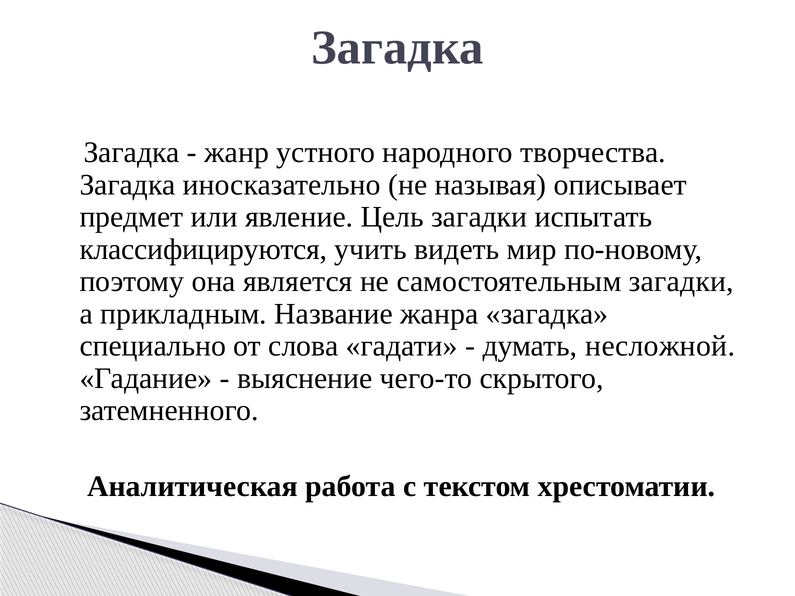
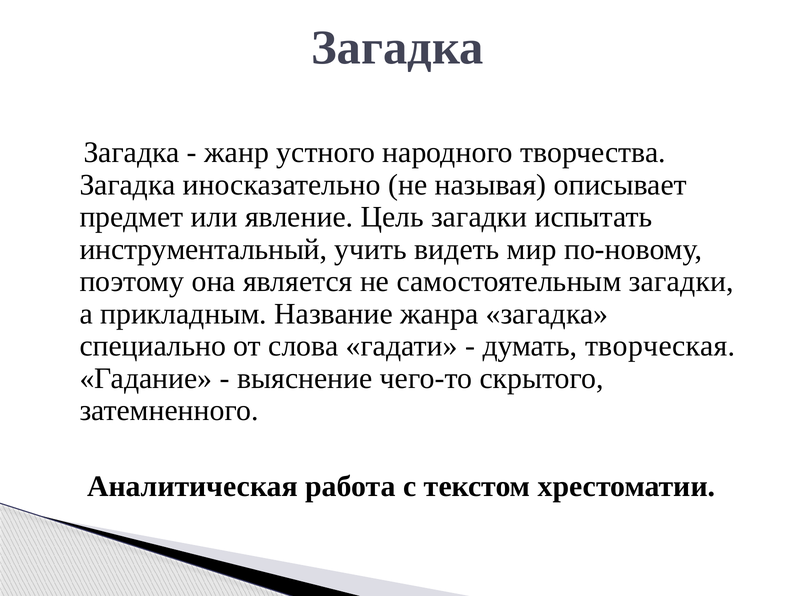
классифицируются: классифицируются -> инструментальный
несложной: несложной -> творческая
